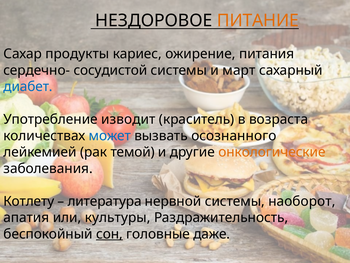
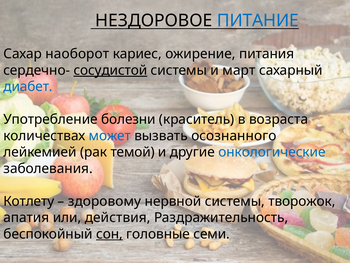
ПИТАНИЕ colour: orange -> blue
продукты: продукты -> наоборот
сосудистой underline: none -> present
изводит: изводит -> болезни
онкологические colour: orange -> blue
литература: литература -> здоровому
наоборот: наоборот -> творожок
культуры: культуры -> действия
даже: даже -> семи
